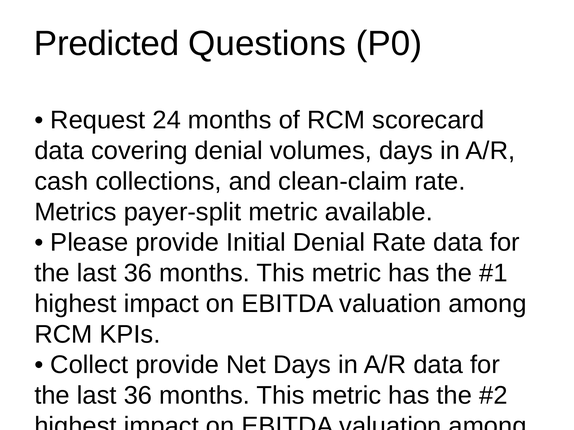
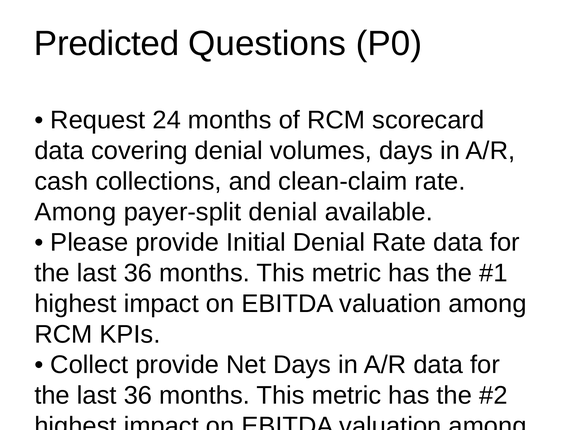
Metrics at (75, 212): Metrics -> Among
payer-split metric: metric -> denial
